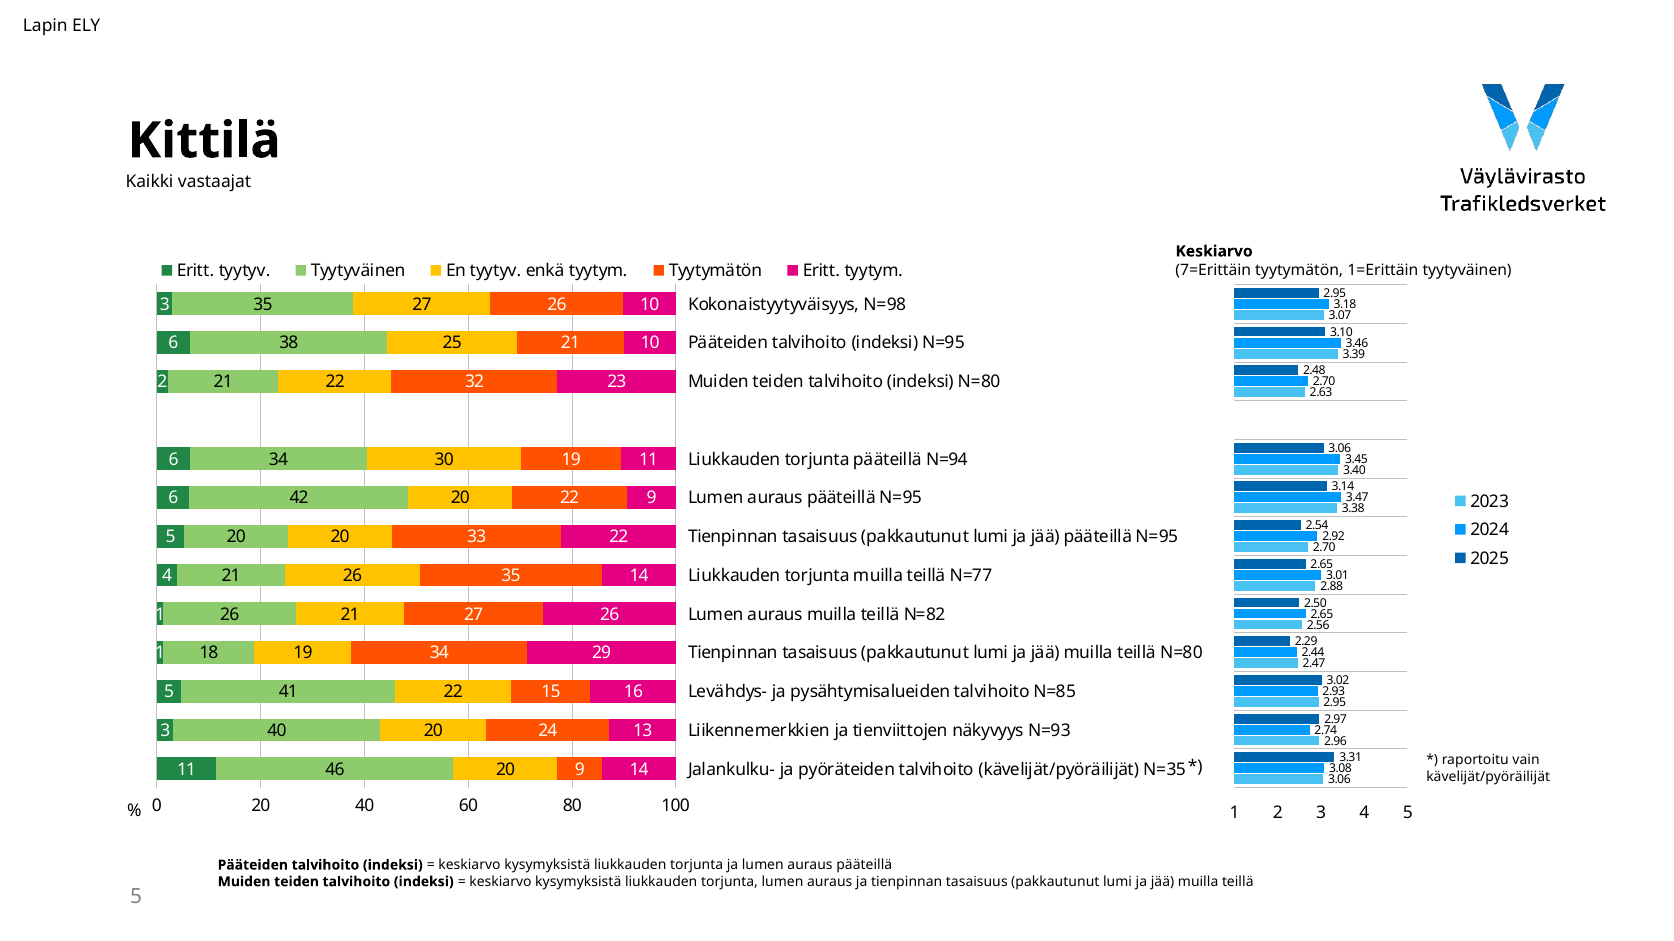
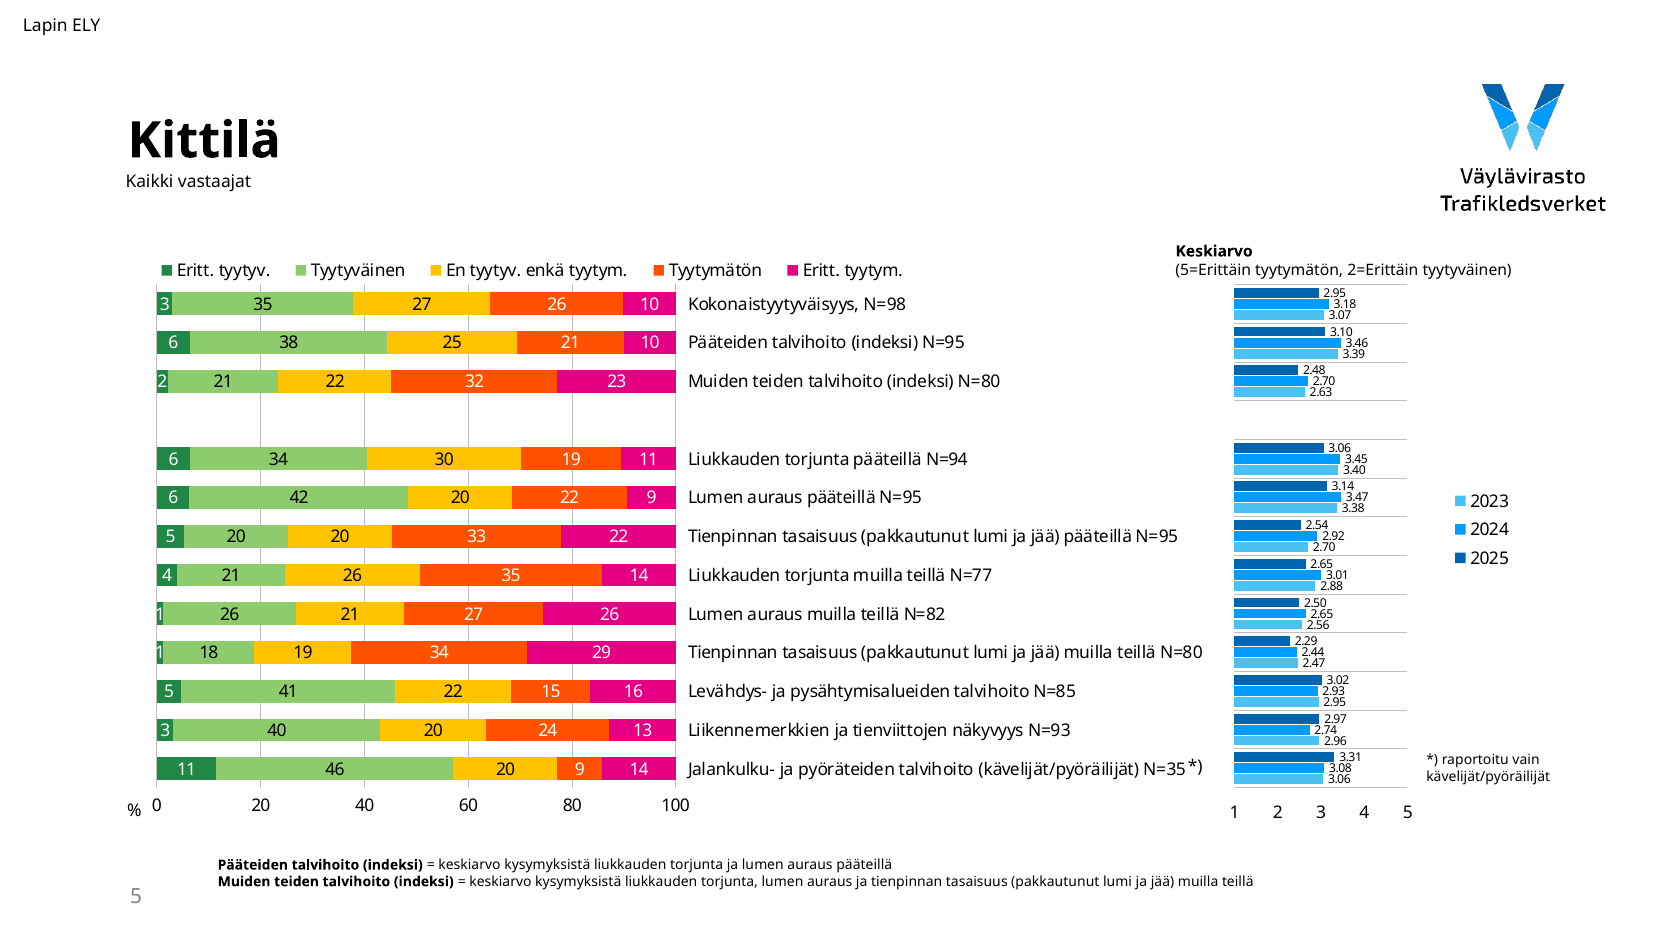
7=Erittäin: 7=Erittäin -> 5=Erittäin
1=Erittäin: 1=Erittäin -> 2=Erittäin
